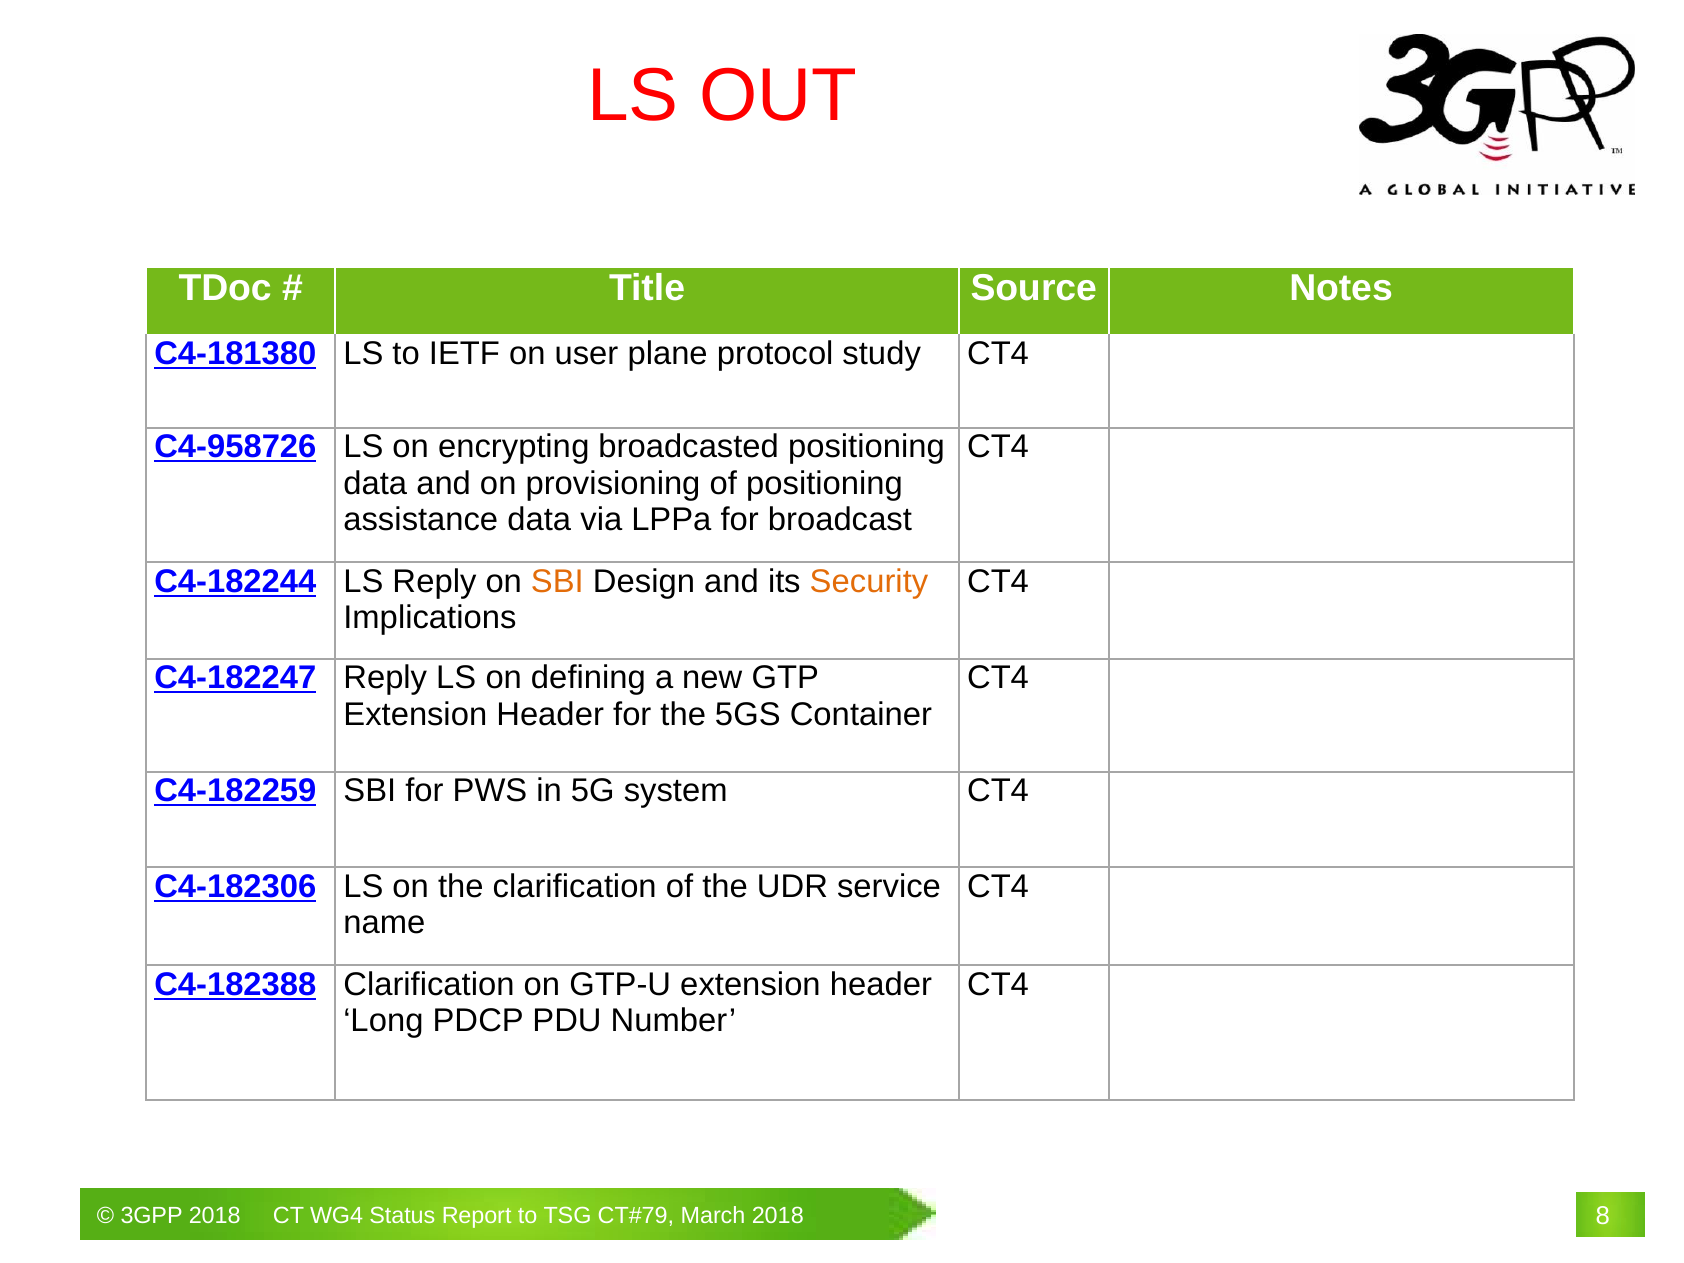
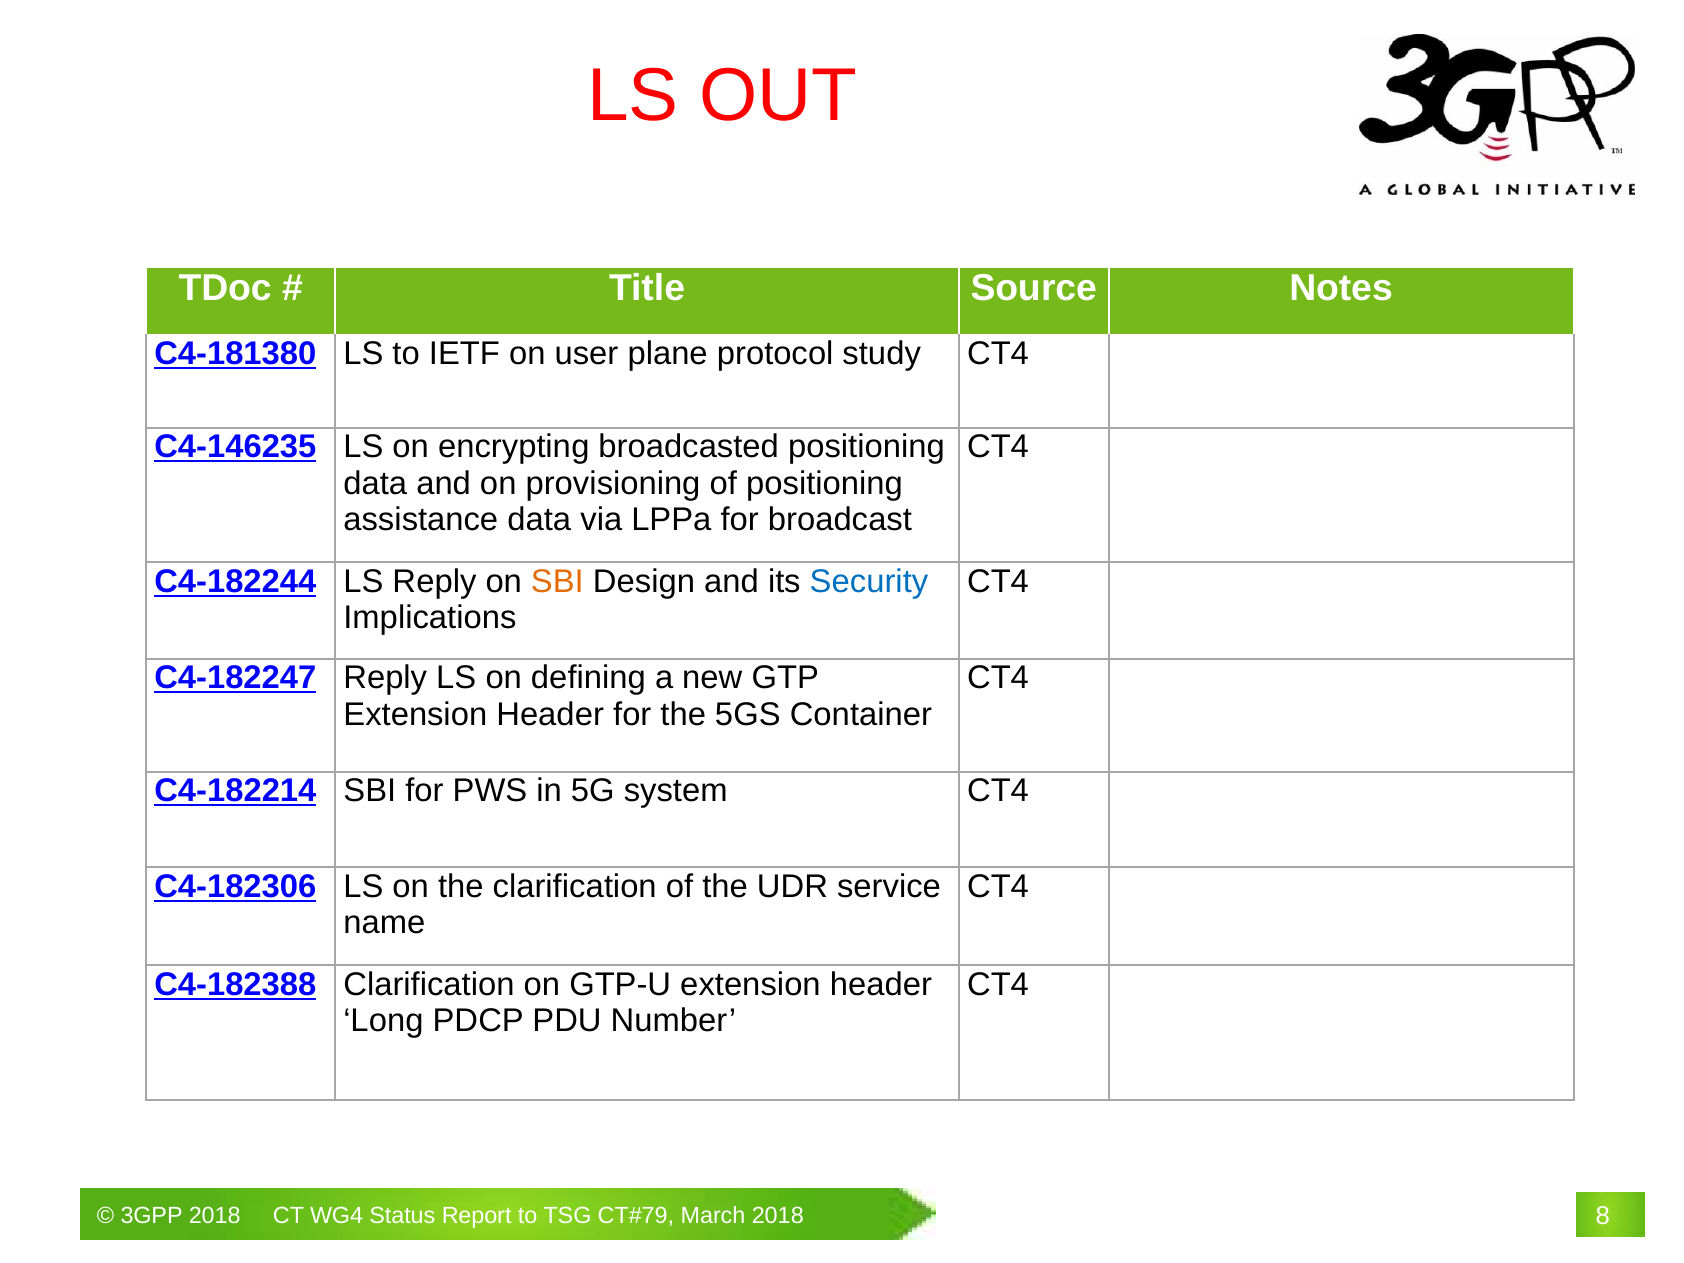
C4-958726: C4-958726 -> C4-146235
Security colour: orange -> blue
C4-182259: C4-182259 -> C4-182214
